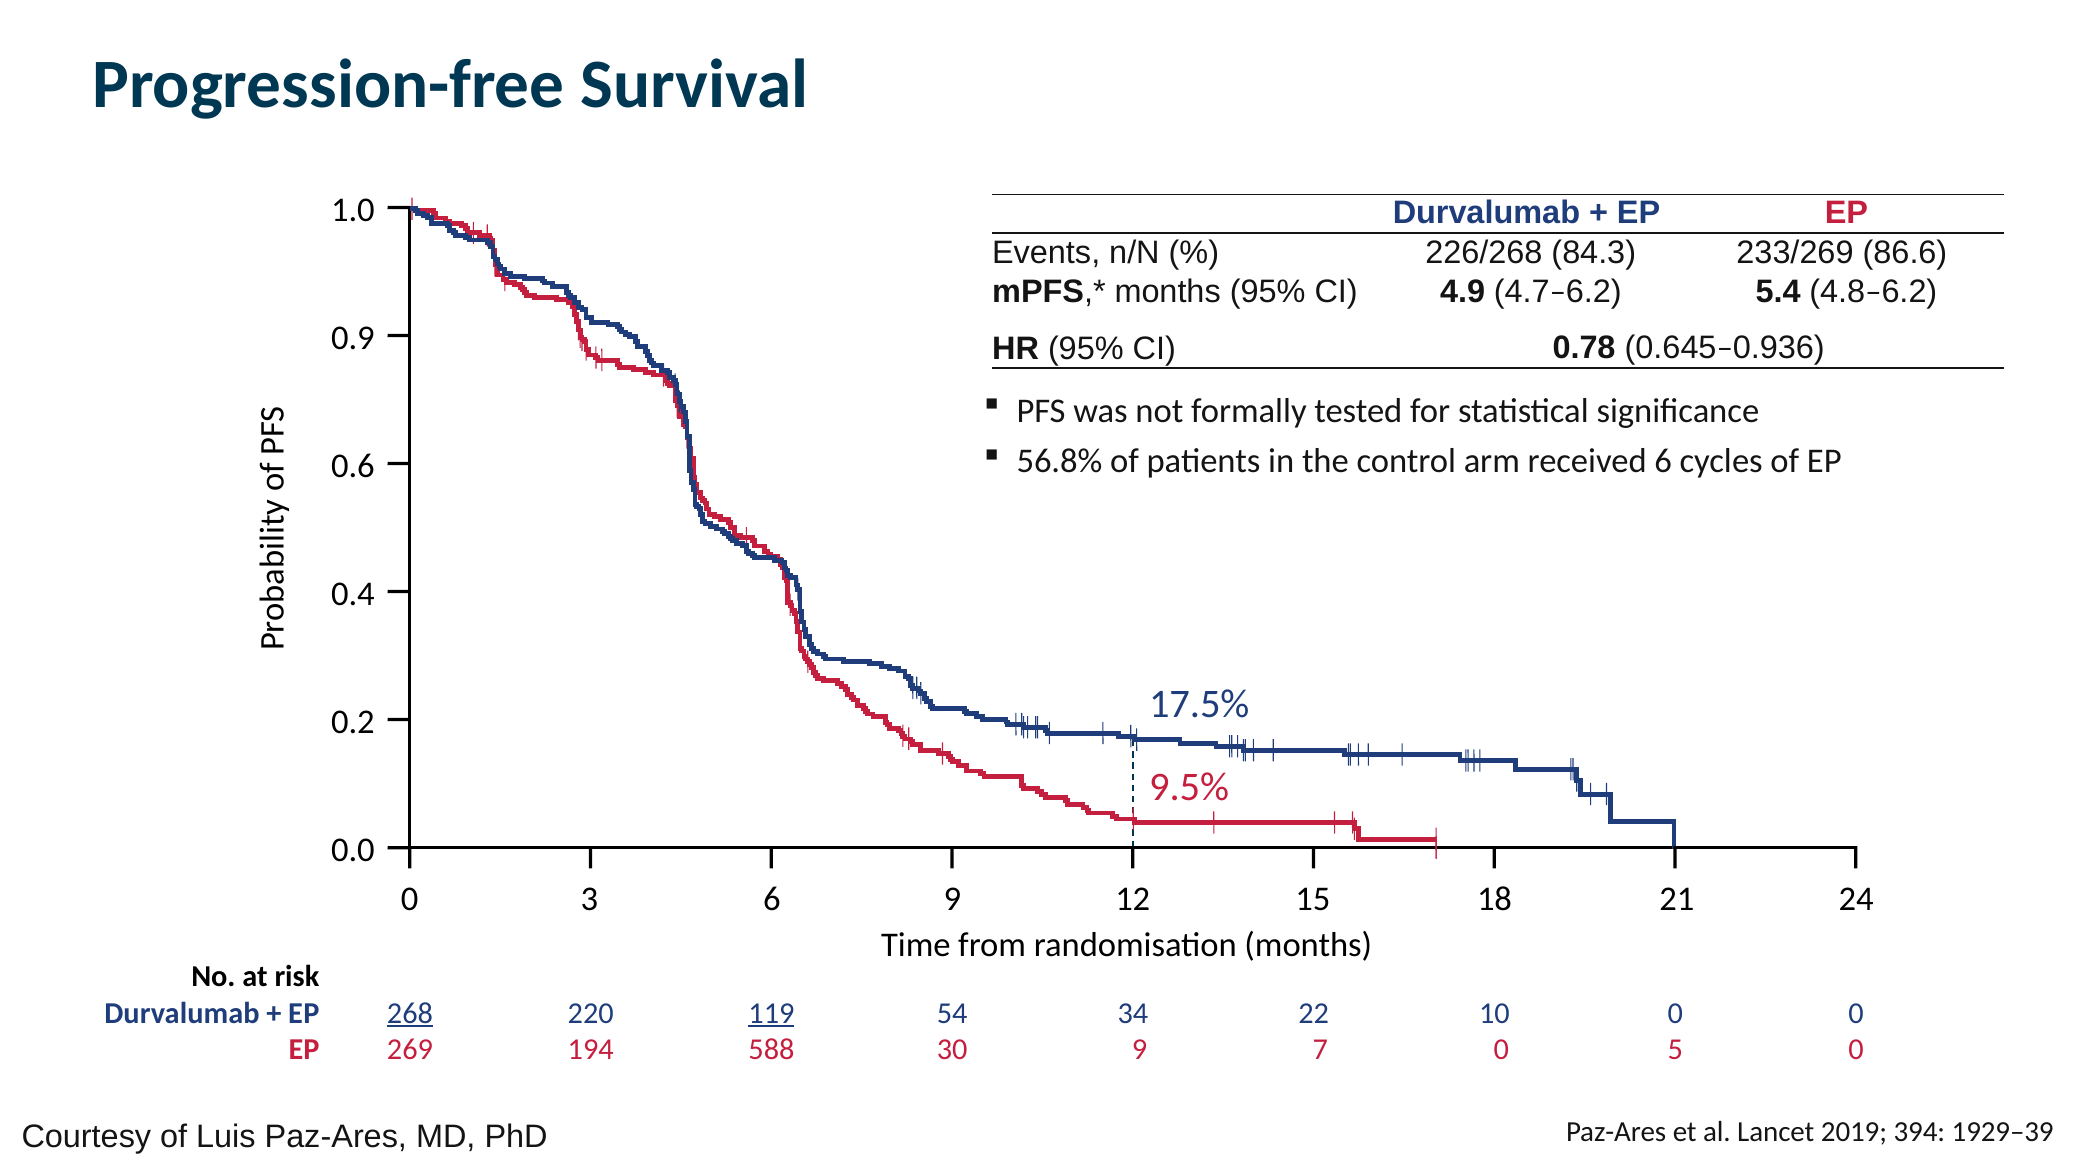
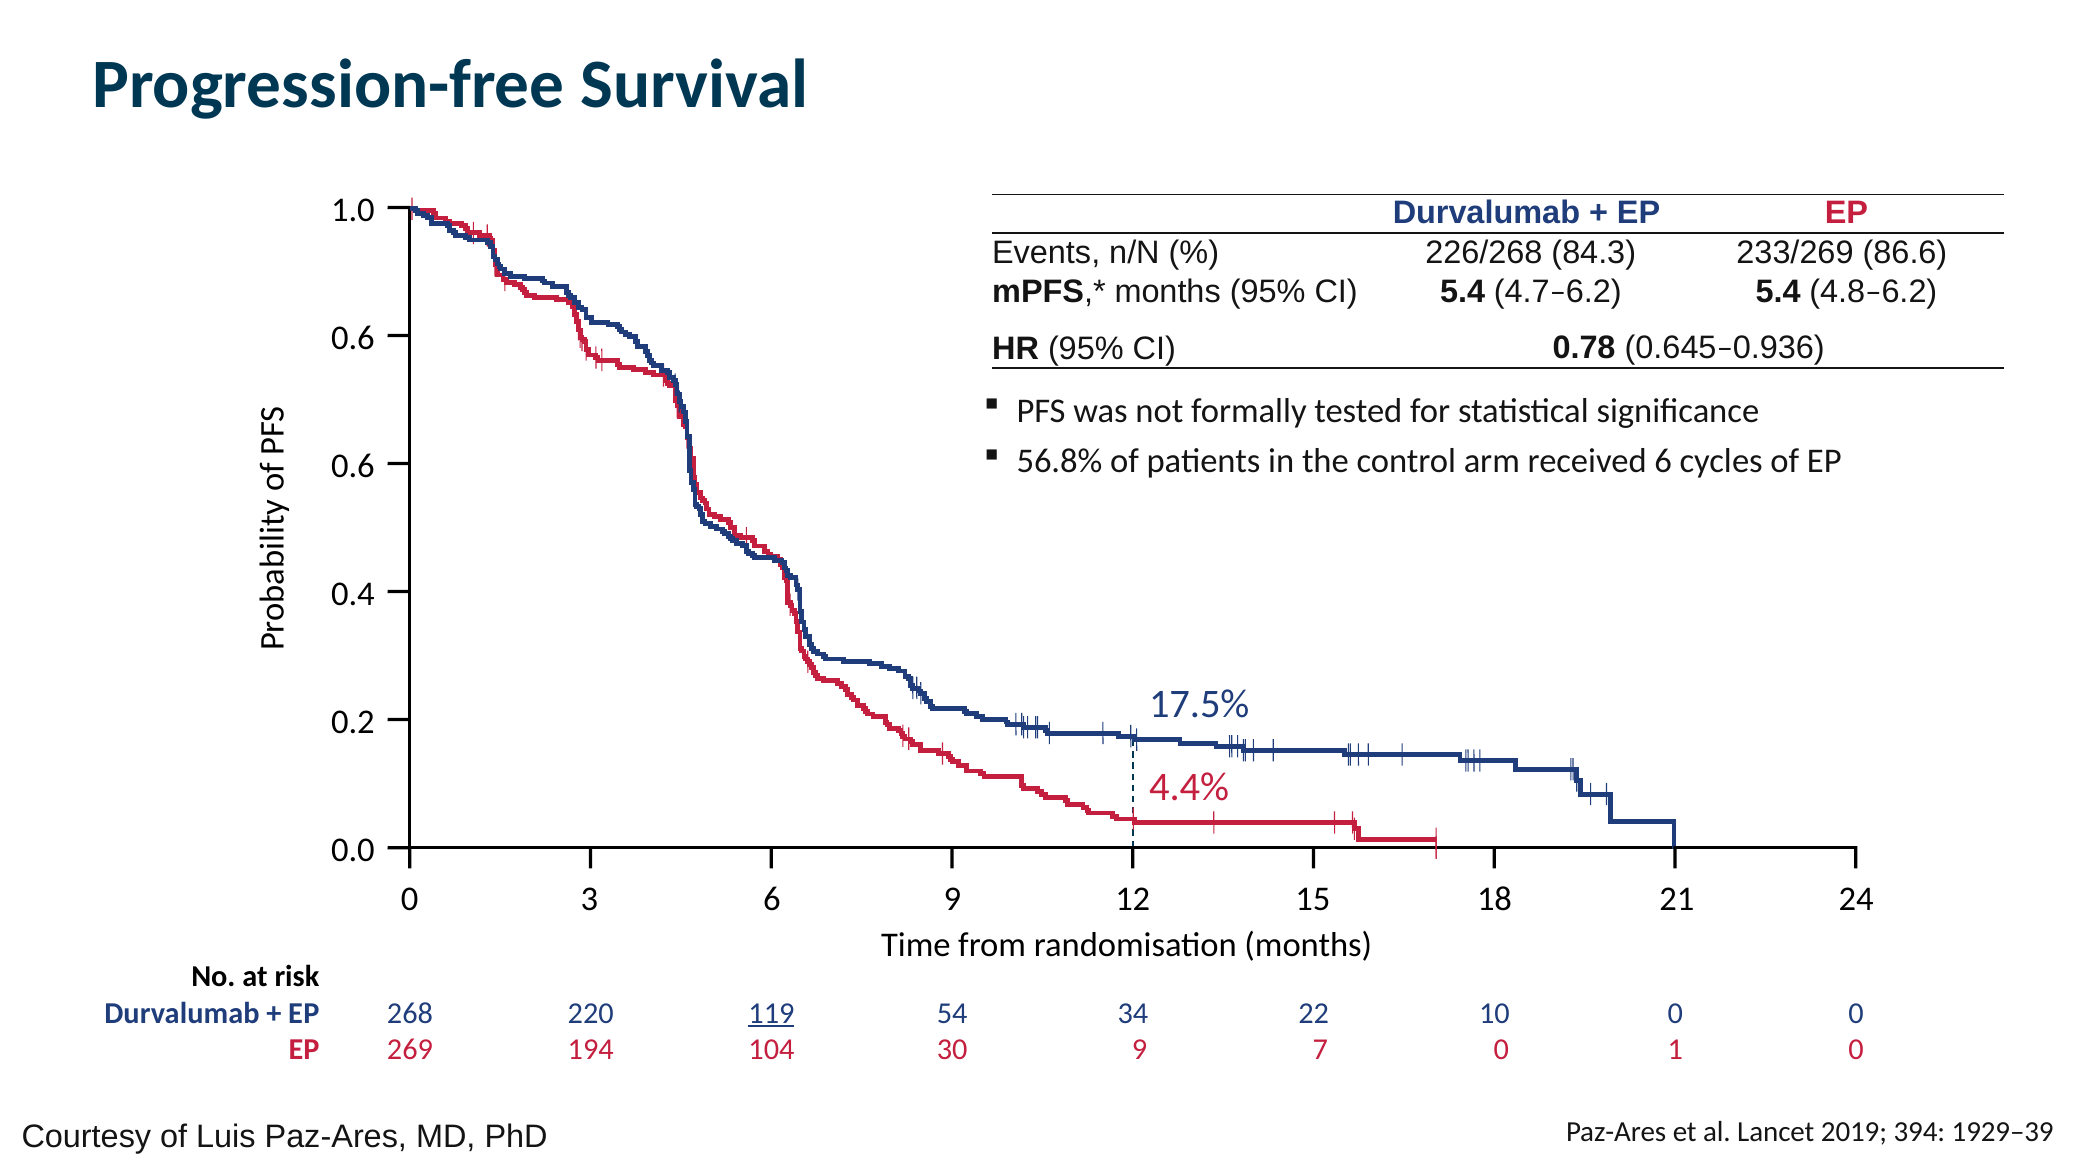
CI 4.9: 4.9 -> 5.4
0.9 at (353, 338): 0.9 -> 0.6
9.5%: 9.5% -> 4.4%
268 underline: present -> none
588: 588 -> 104
5: 5 -> 1
